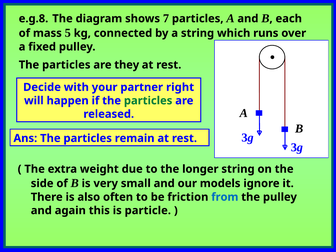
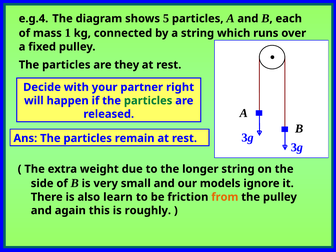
e.g.8: e.g.8 -> e.g.4
7: 7 -> 5
5: 5 -> 1
often: often -> learn
from colour: blue -> orange
particle: particle -> roughly
